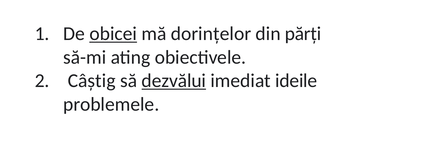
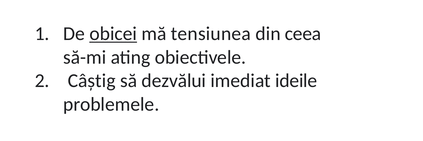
dorințelor: dorințelor -> tensiunea
părți: părți -> ceea
dezvălui underline: present -> none
